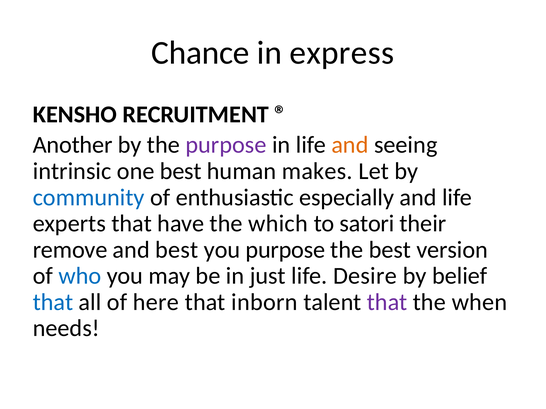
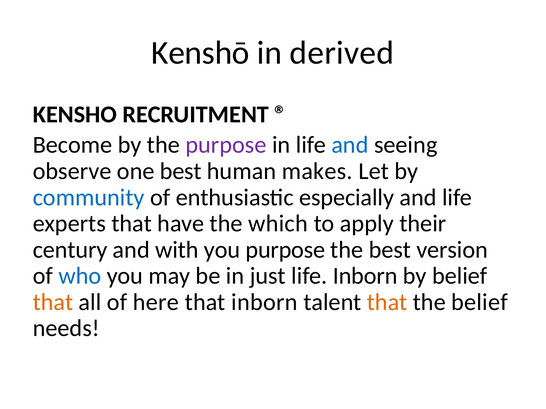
Chance: Chance -> Kenshō
express: express -> derived
Another: Another -> Become
and at (350, 145) colour: orange -> blue
intrinsic: intrinsic -> observe
satori: satori -> apply
remove: remove -> century
and best: best -> with
life Desire: Desire -> Inborn
that at (53, 302) colour: blue -> orange
that at (387, 302) colour: purple -> orange
the when: when -> belief
